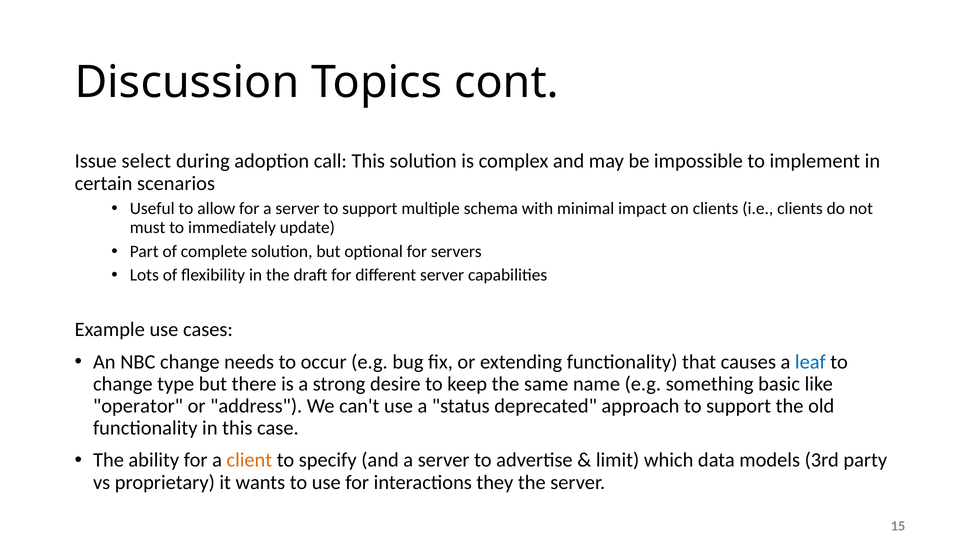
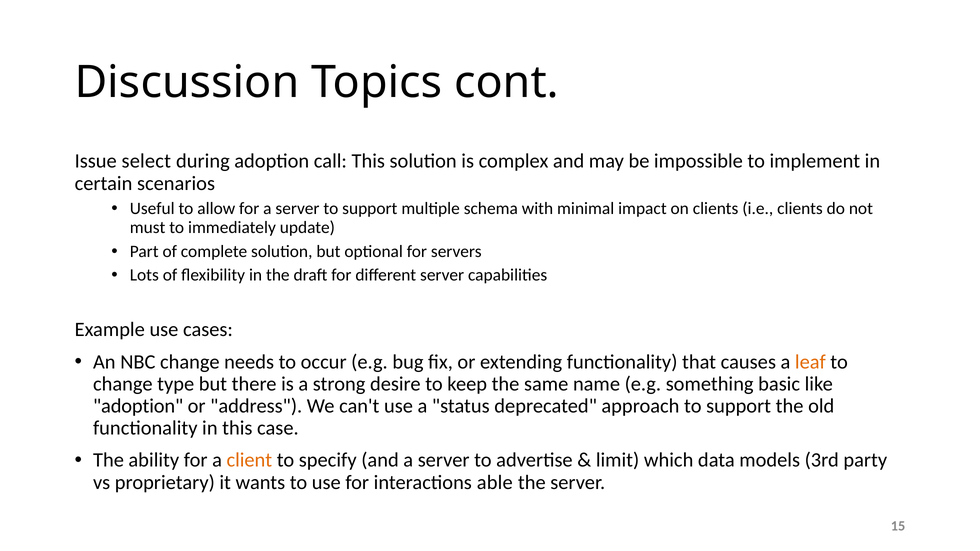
leaf colour: blue -> orange
operator at (138, 406): operator -> adoption
they: they -> able
